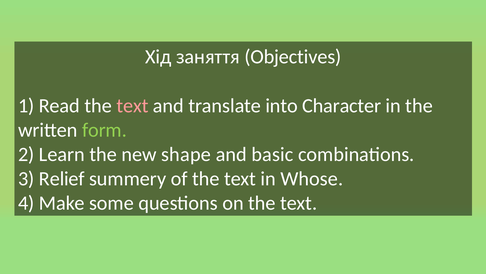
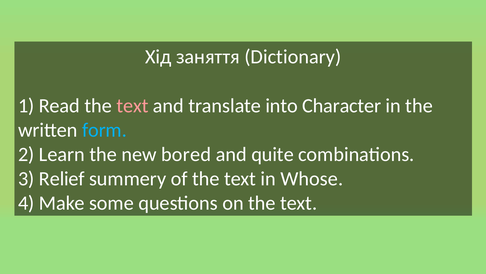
Objectives: Objectives -> Dictionary
form colour: light green -> light blue
shape: shape -> bored
basic: basic -> quite
